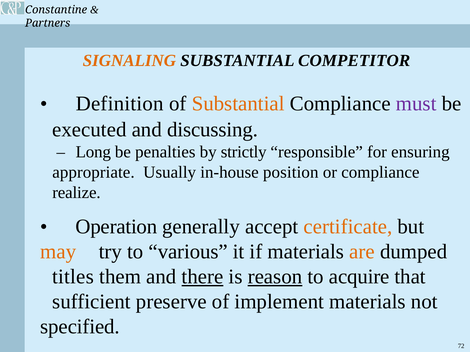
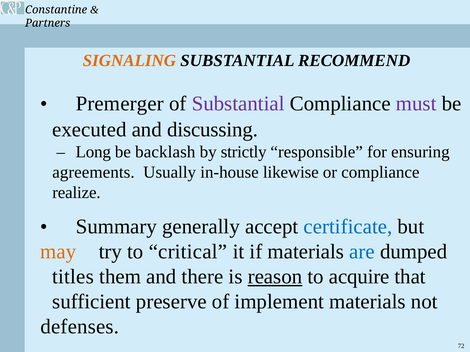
COMPETITOR: COMPETITOR -> RECOMMEND
Definition: Definition -> Premerger
Substantial at (238, 104) colour: orange -> purple
penalties: penalties -> backlash
appropriate: appropriate -> agreements
position: position -> likewise
Operation: Operation -> Summary
certificate colour: orange -> blue
various: various -> critical
are colour: orange -> blue
there underline: present -> none
specified: specified -> defenses
